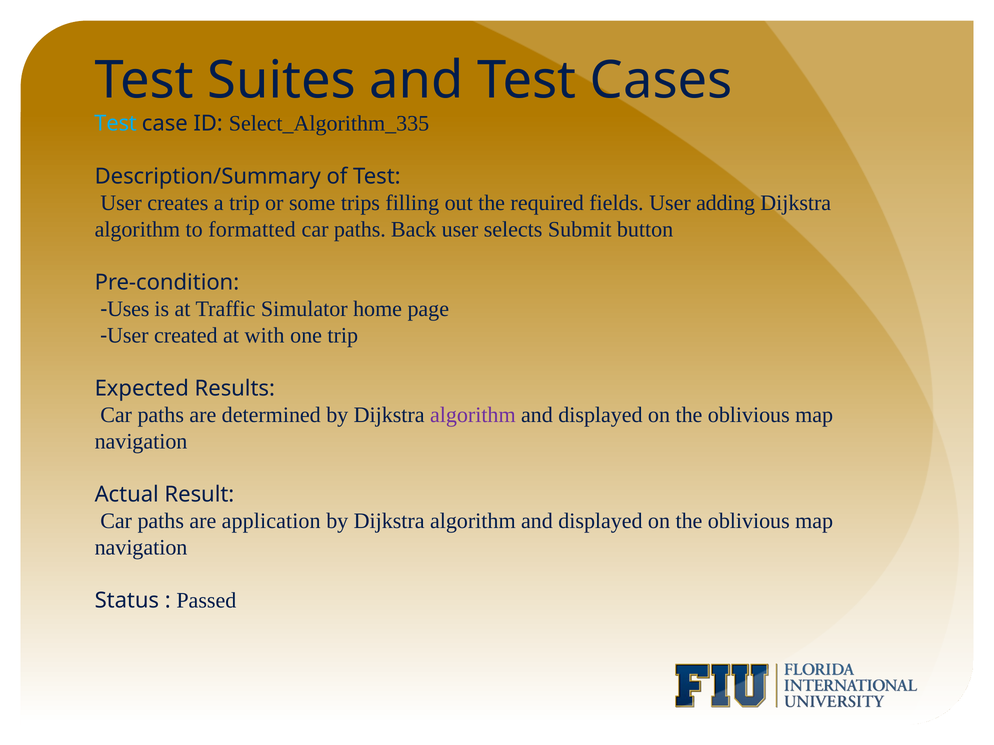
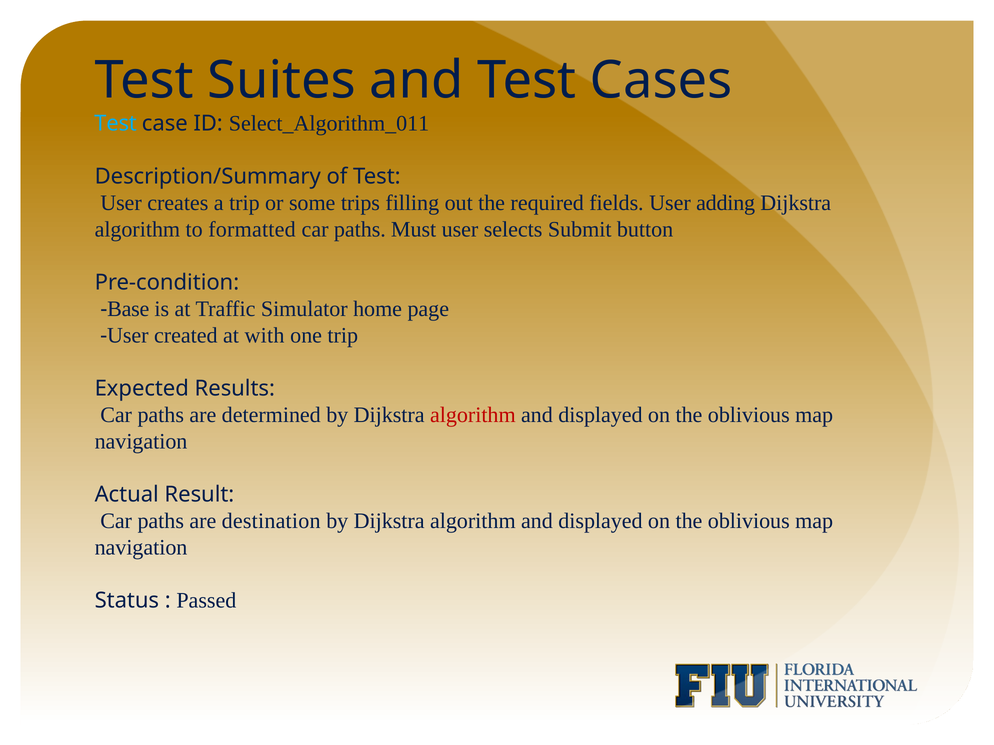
Select_Algorithm_335: Select_Algorithm_335 -> Select_Algorithm_011
Back: Back -> Must
Uses: Uses -> Base
algorithm at (473, 415) colour: purple -> red
application: application -> destination
